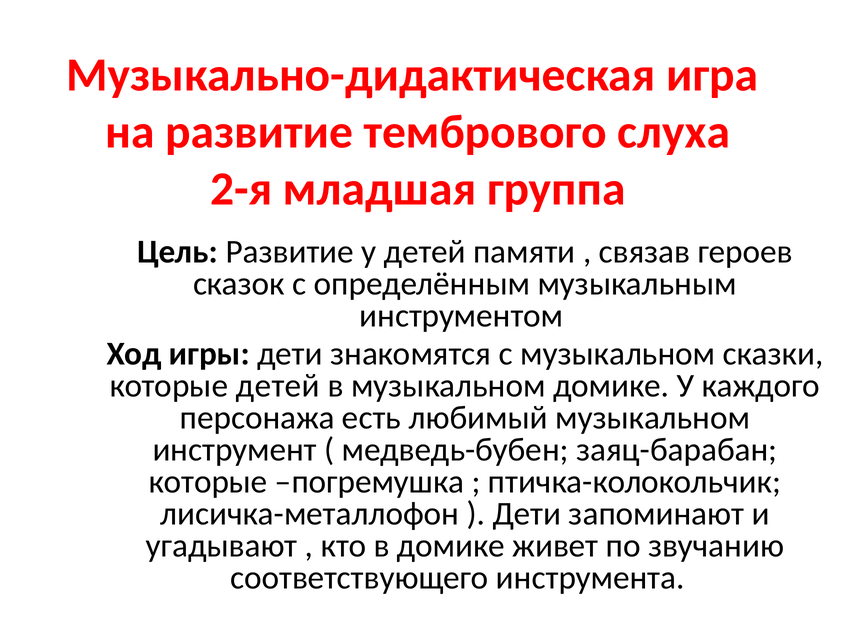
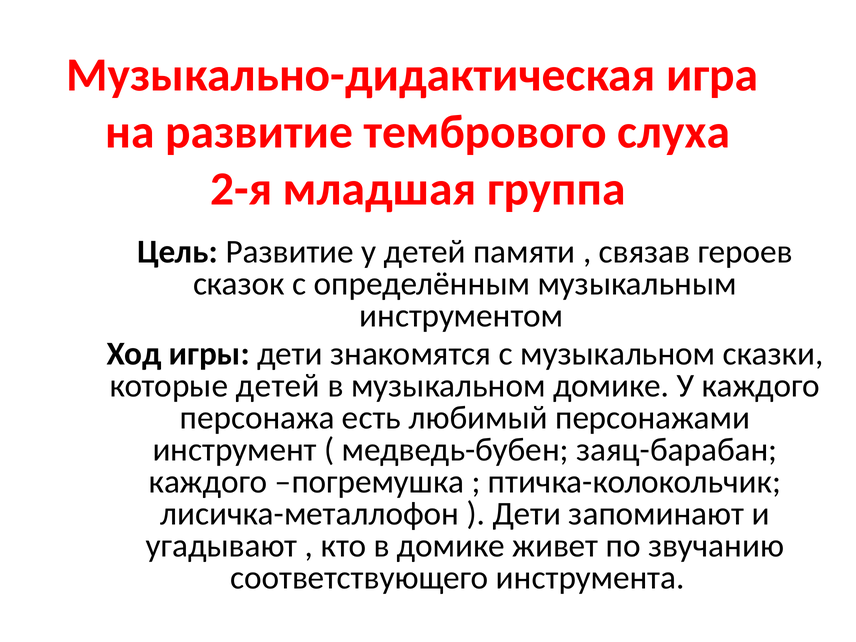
любимый музыкальном: музыкальном -> персонажами
которые at (208, 482): которые -> каждого
